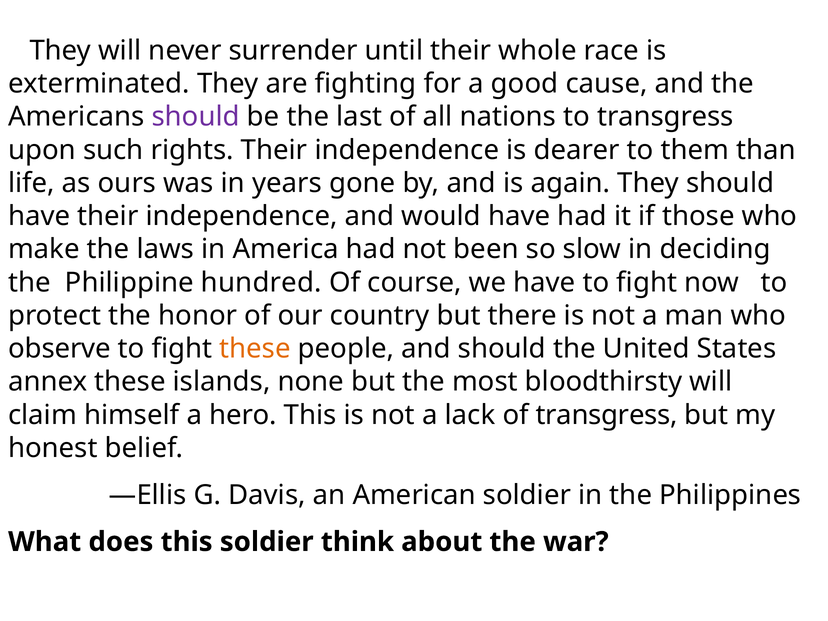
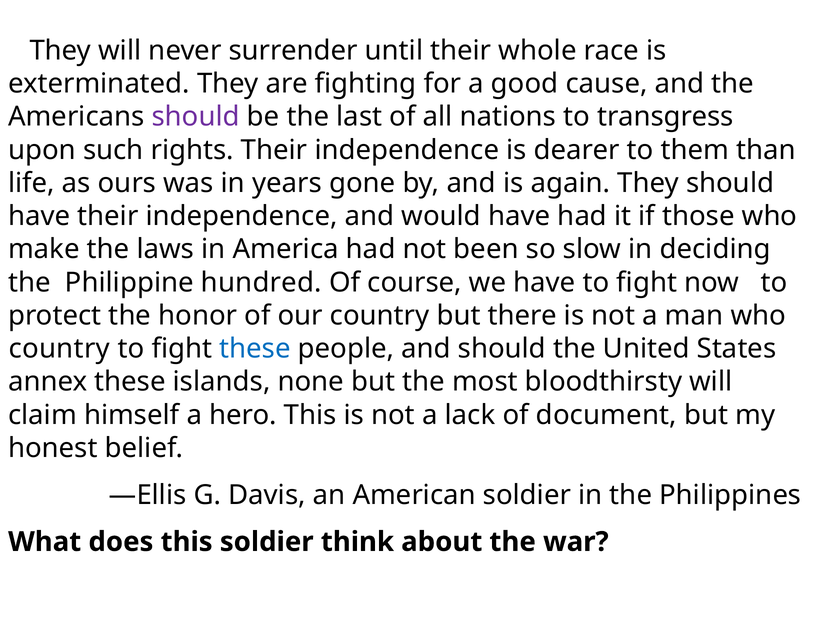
observe at (59, 349): observe -> country
these at (255, 349) colour: orange -> blue
of transgress: transgress -> document
